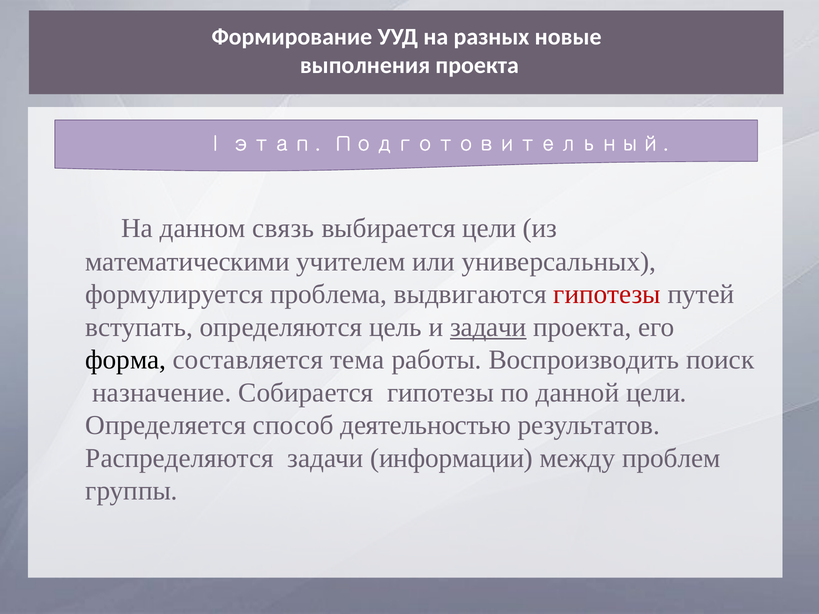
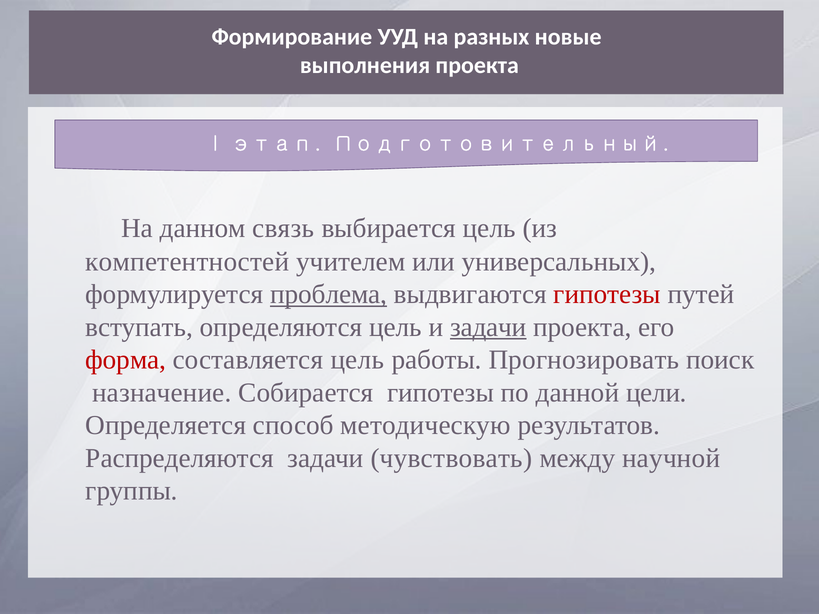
выбирается цели: цели -> цель
математическими: математическими -> компетентностей
проблема underline: none -> present
форма colour: black -> red
составляется тема: тема -> цель
Воспроизводить: Воспроизводить -> Прогнозировать
деятельностью: деятельностью -> методическую
информации: информации -> чувствовать
проблем: проблем -> научной
